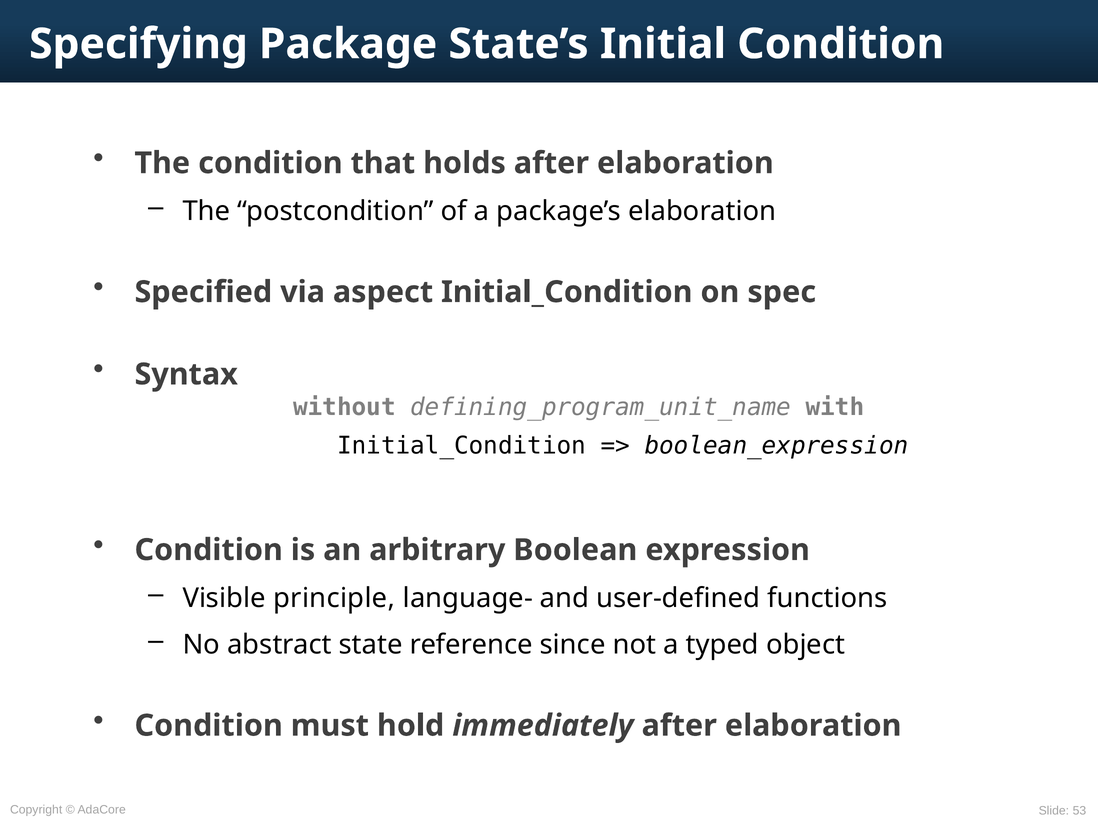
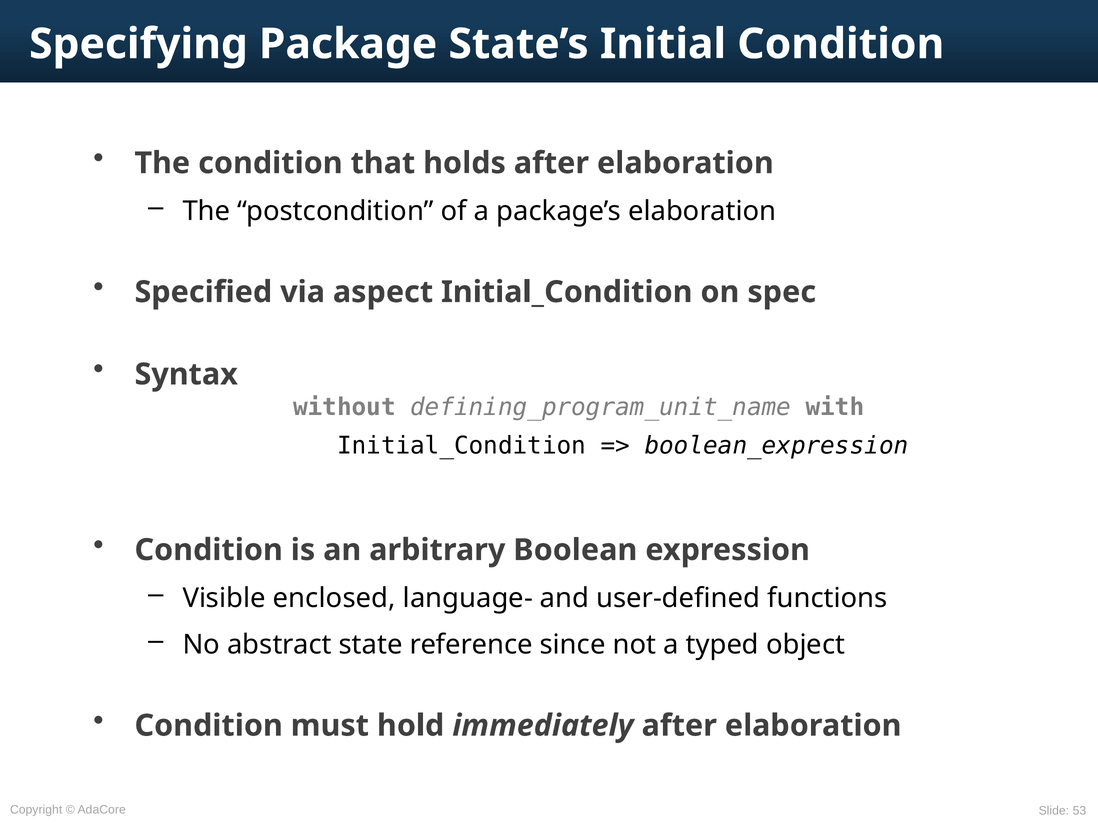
principle: principle -> enclosed
